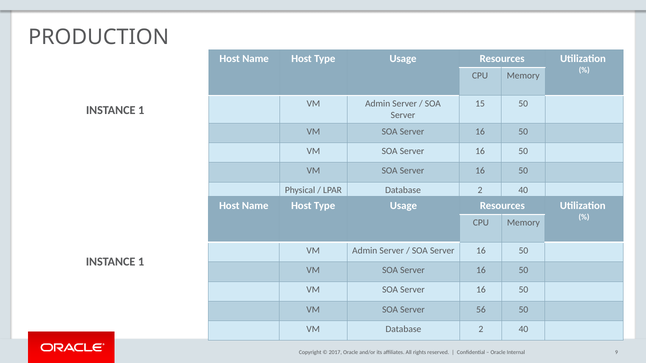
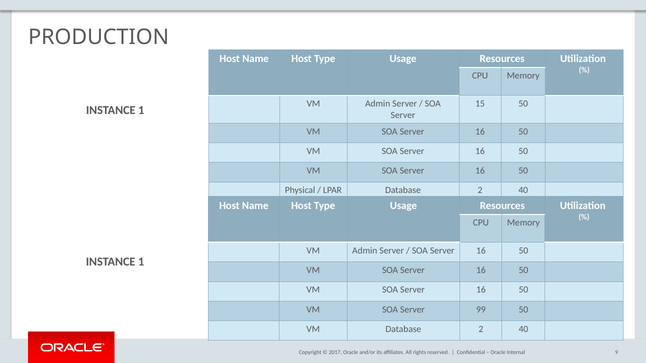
56: 56 -> 99
